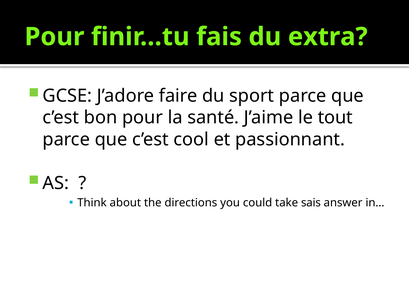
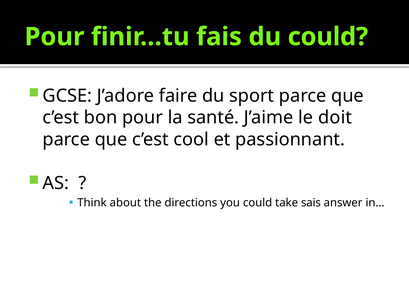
du extra: extra -> could
tout: tout -> doit
